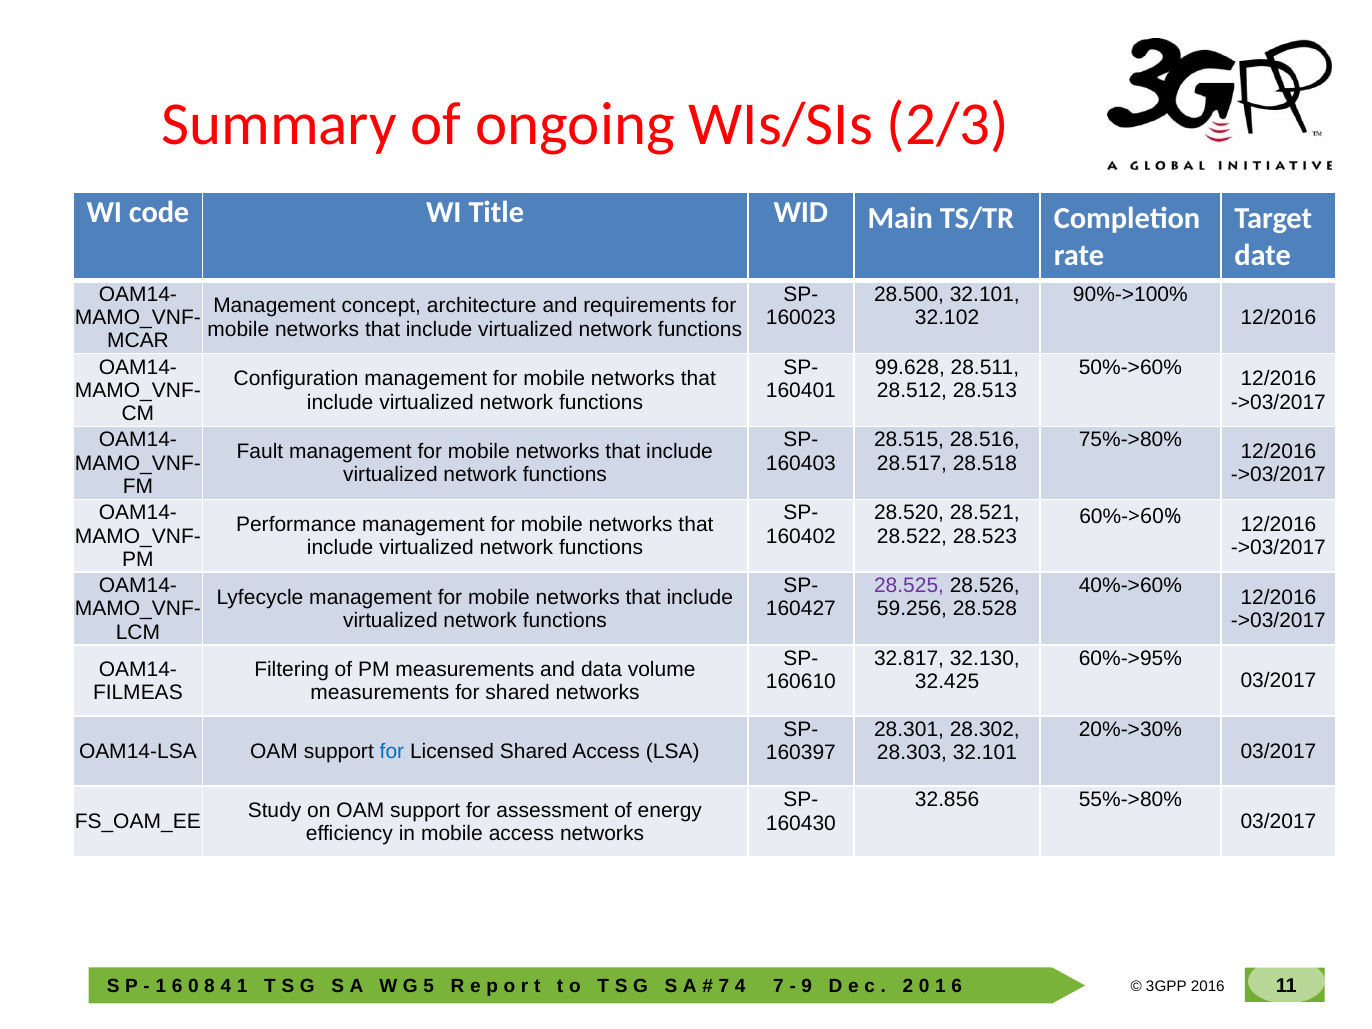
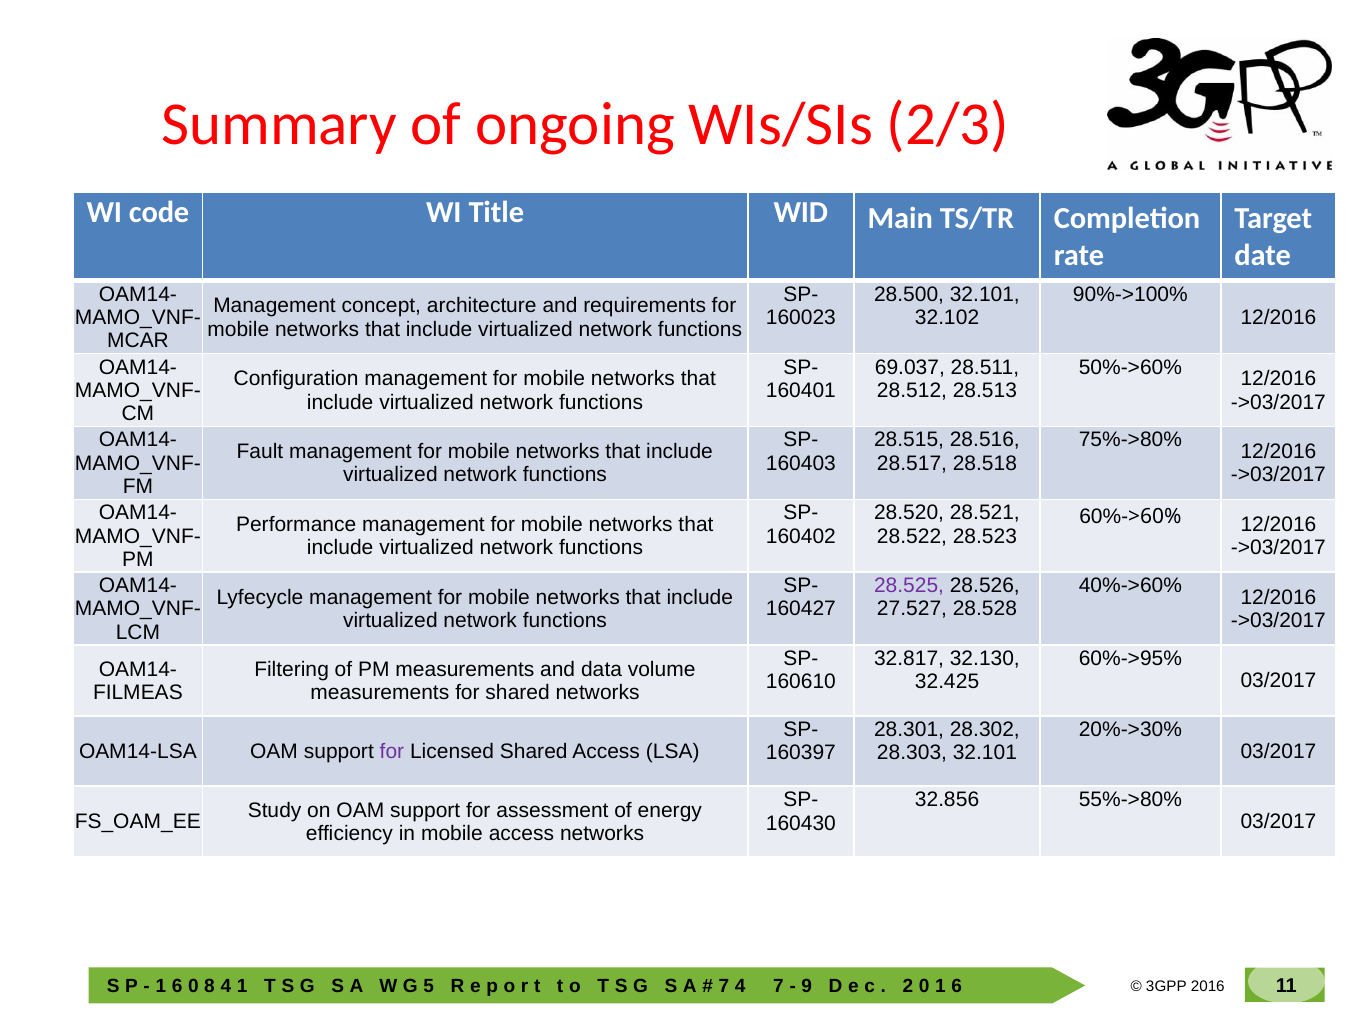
99.628: 99.628 -> 69.037
59.256: 59.256 -> 27.527
for at (392, 751) colour: blue -> purple
